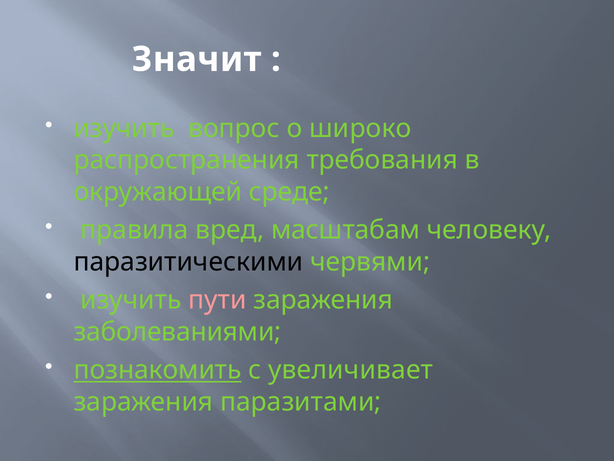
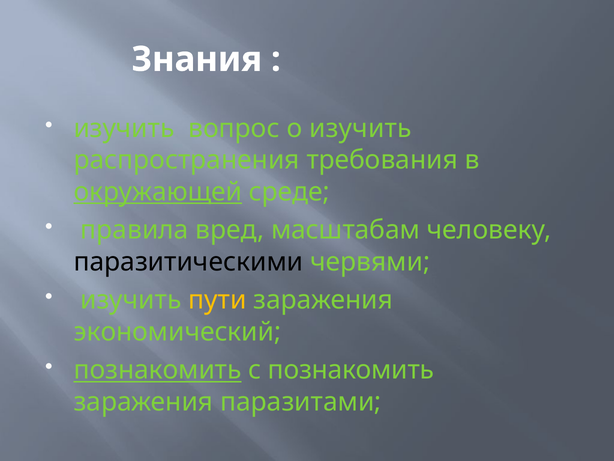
Значит: Значит -> Знания
о широко: широко -> изучить
окружающей underline: none -> present
пути colour: pink -> yellow
заболеваниями: заболеваниями -> экономический
с увеличивает: увеличивает -> познакомить
